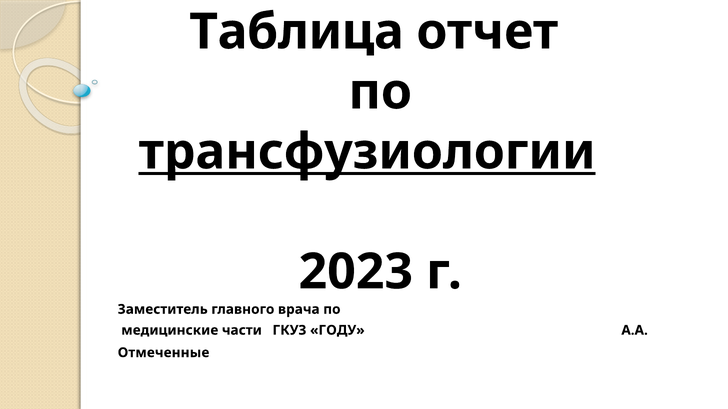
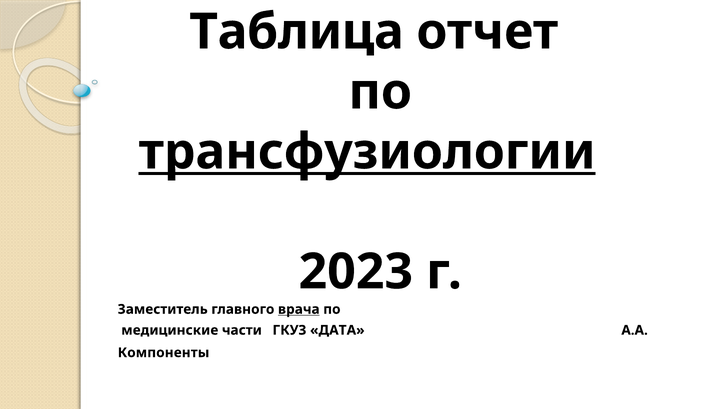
врача underline: none -> present
ГОДУ: ГОДУ -> ДАТА
Отмеченные: Отмеченные -> Компоненты
